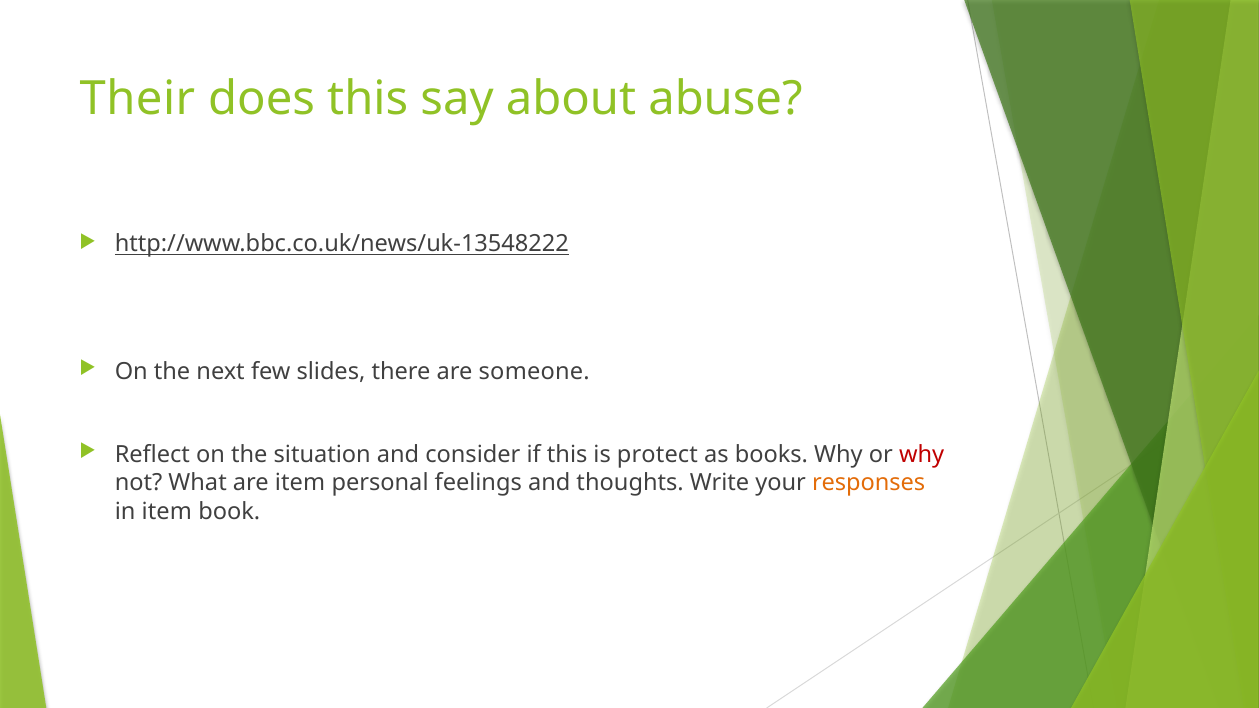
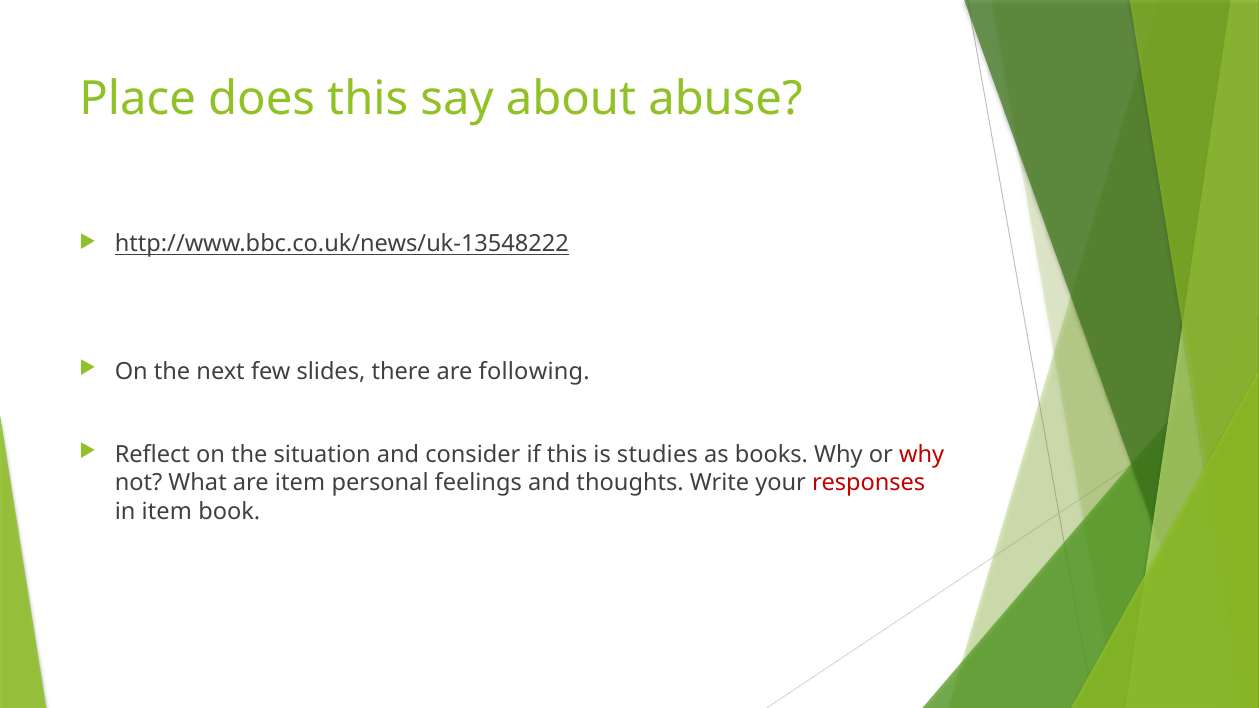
Their: Their -> Place
someone: someone -> following
protect: protect -> studies
responses colour: orange -> red
